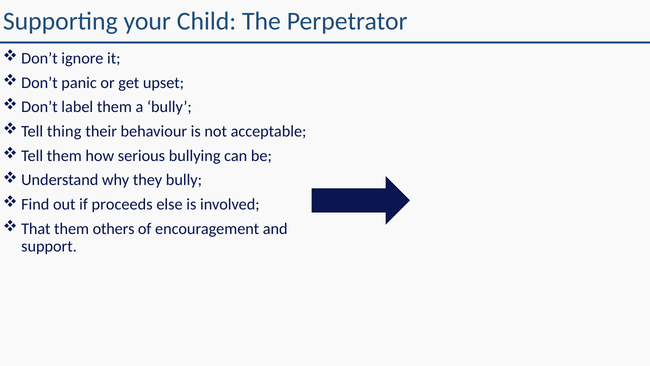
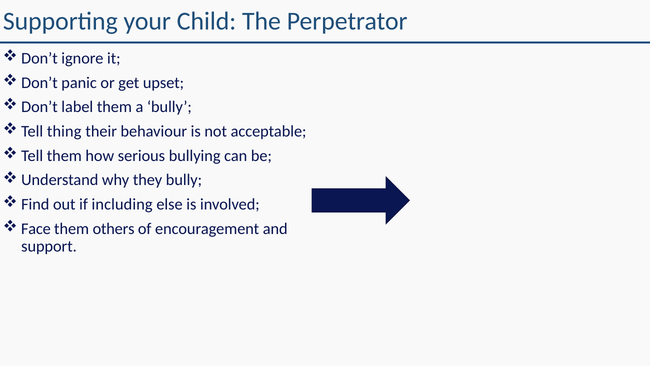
proceeds: proceeds -> including
That: That -> Face
